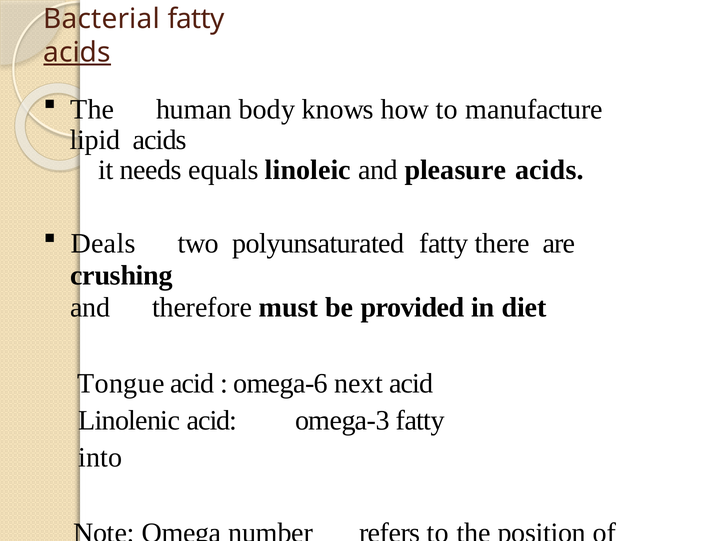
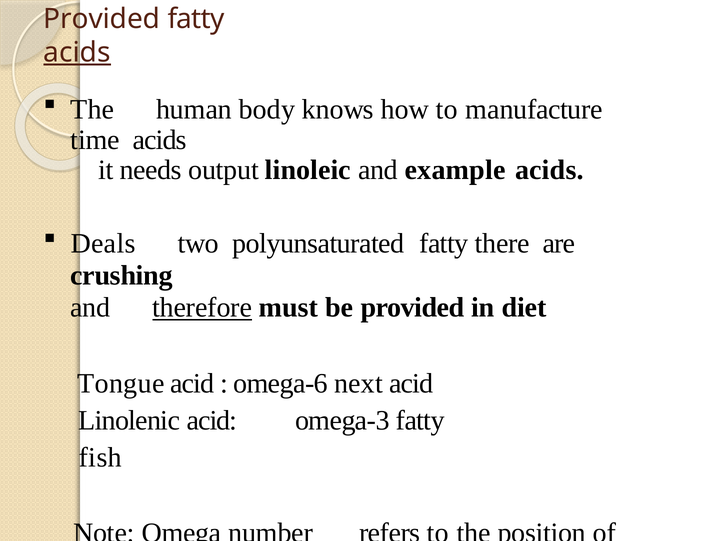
Bacterial at (102, 19): Bacterial -> Provided
lipid: lipid -> time
equals: equals -> output
pleasure: pleasure -> example
therefore underline: none -> present
into: into -> fish
